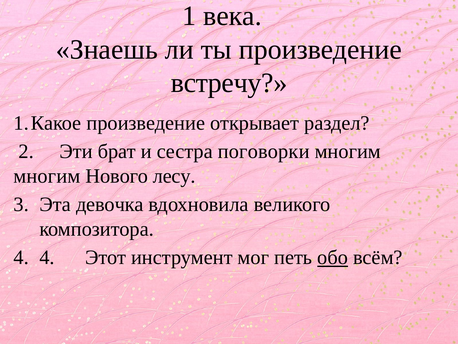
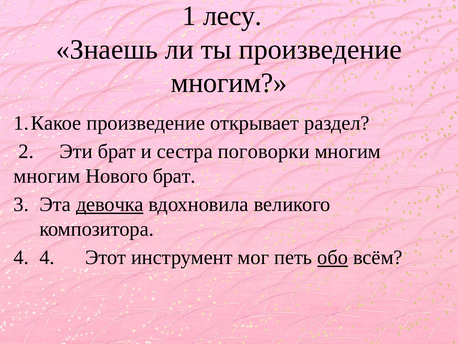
века: века -> лесу
встречу at (229, 83): встречу -> многим
Нового лесу: лесу -> брат
девочка underline: none -> present
